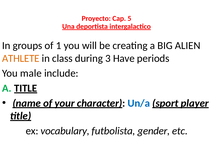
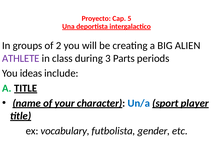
1: 1 -> 2
ATHLETE colour: orange -> purple
Have: Have -> Parts
male: male -> ideas
